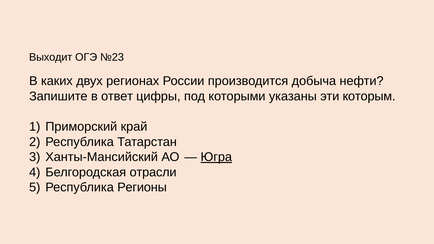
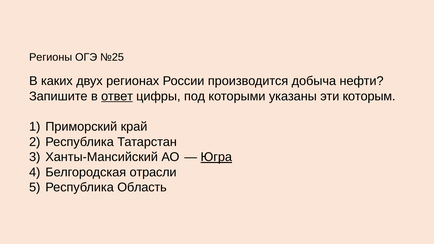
Выходит: Выходит -> Регионы
№23: №23 -> №25
ответ underline: none -> present
Регионы: Регионы -> Область
